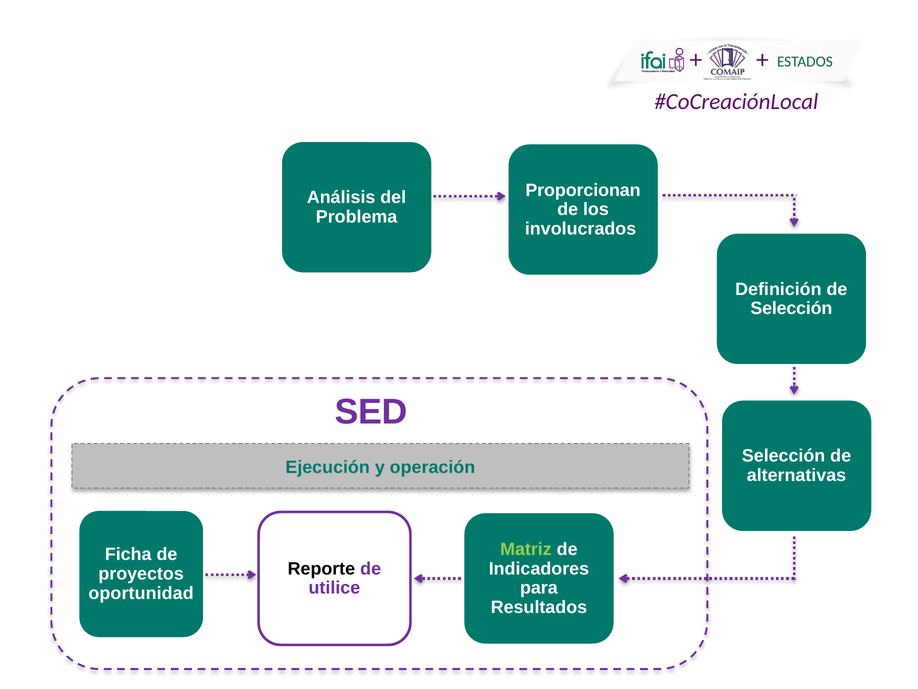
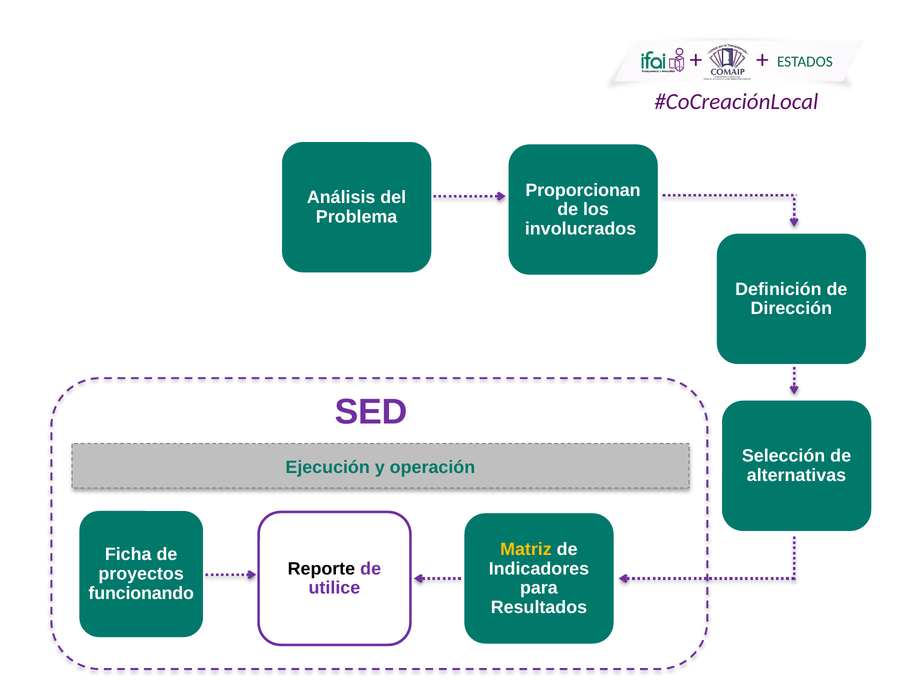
Selección at (791, 308): Selección -> Dirección
Matriz colour: light green -> yellow
oportunidad: oportunidad -> funcionando
